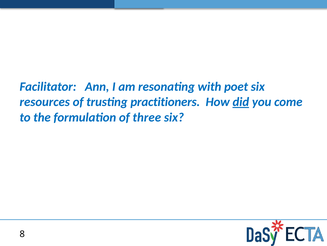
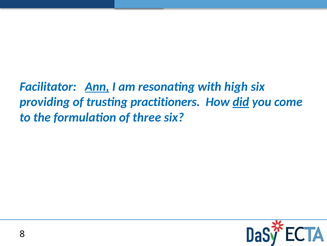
Ann underline: none -> present
poet: poet -> high
resources: resources -> providing
